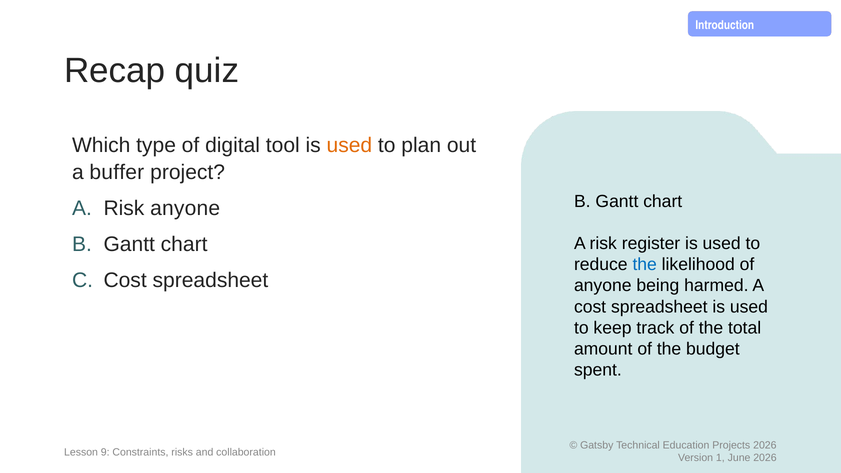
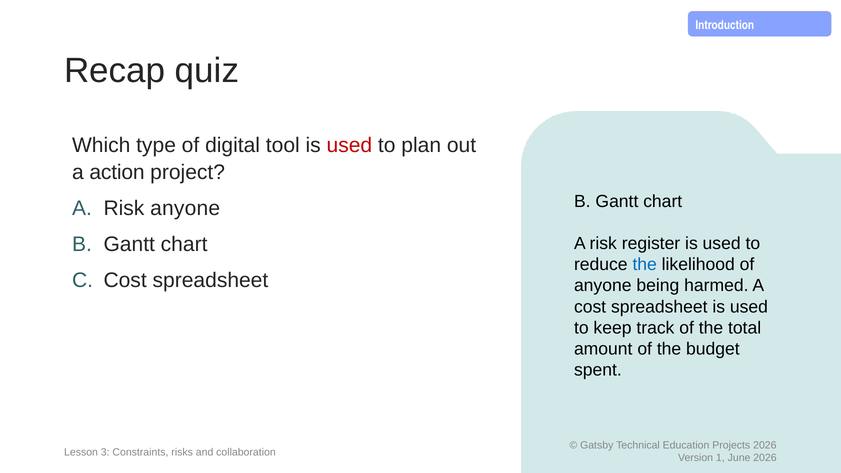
used at (349, 145) colour: orange -> red
buffer: buffer -> action
9: 9 -> 3
